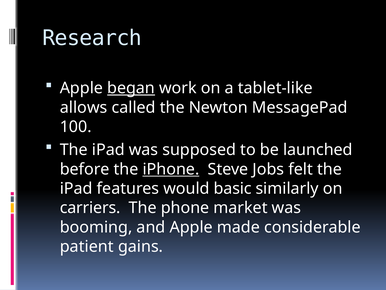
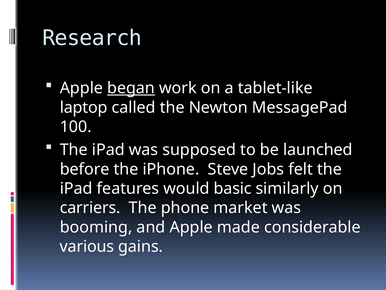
allows: allows -> laptop
iPhone underline: present -> none
patient: patient -> various
